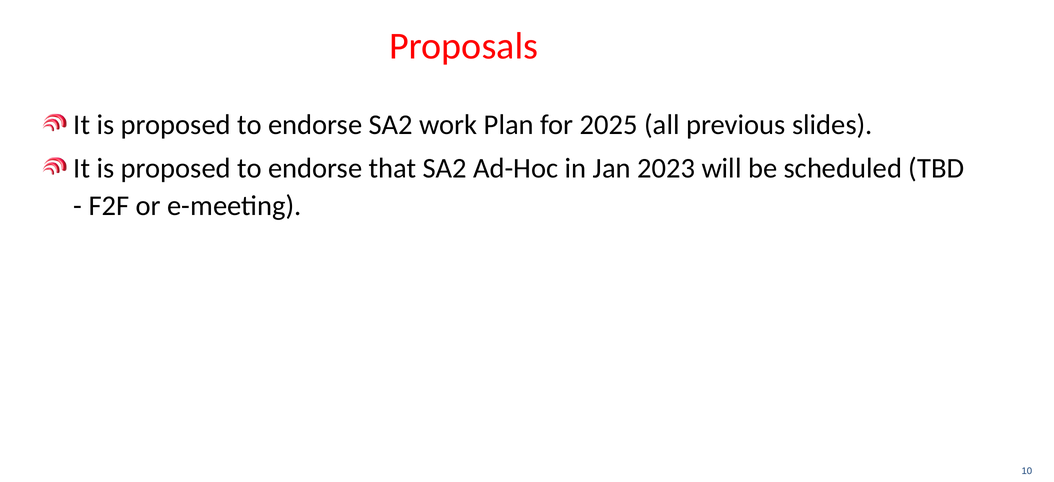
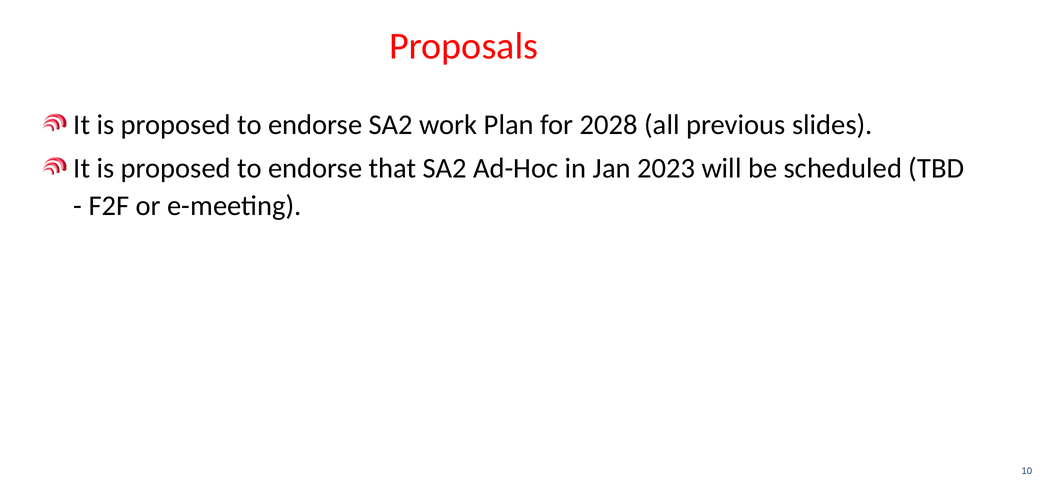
2025: 2025 -> 2028
